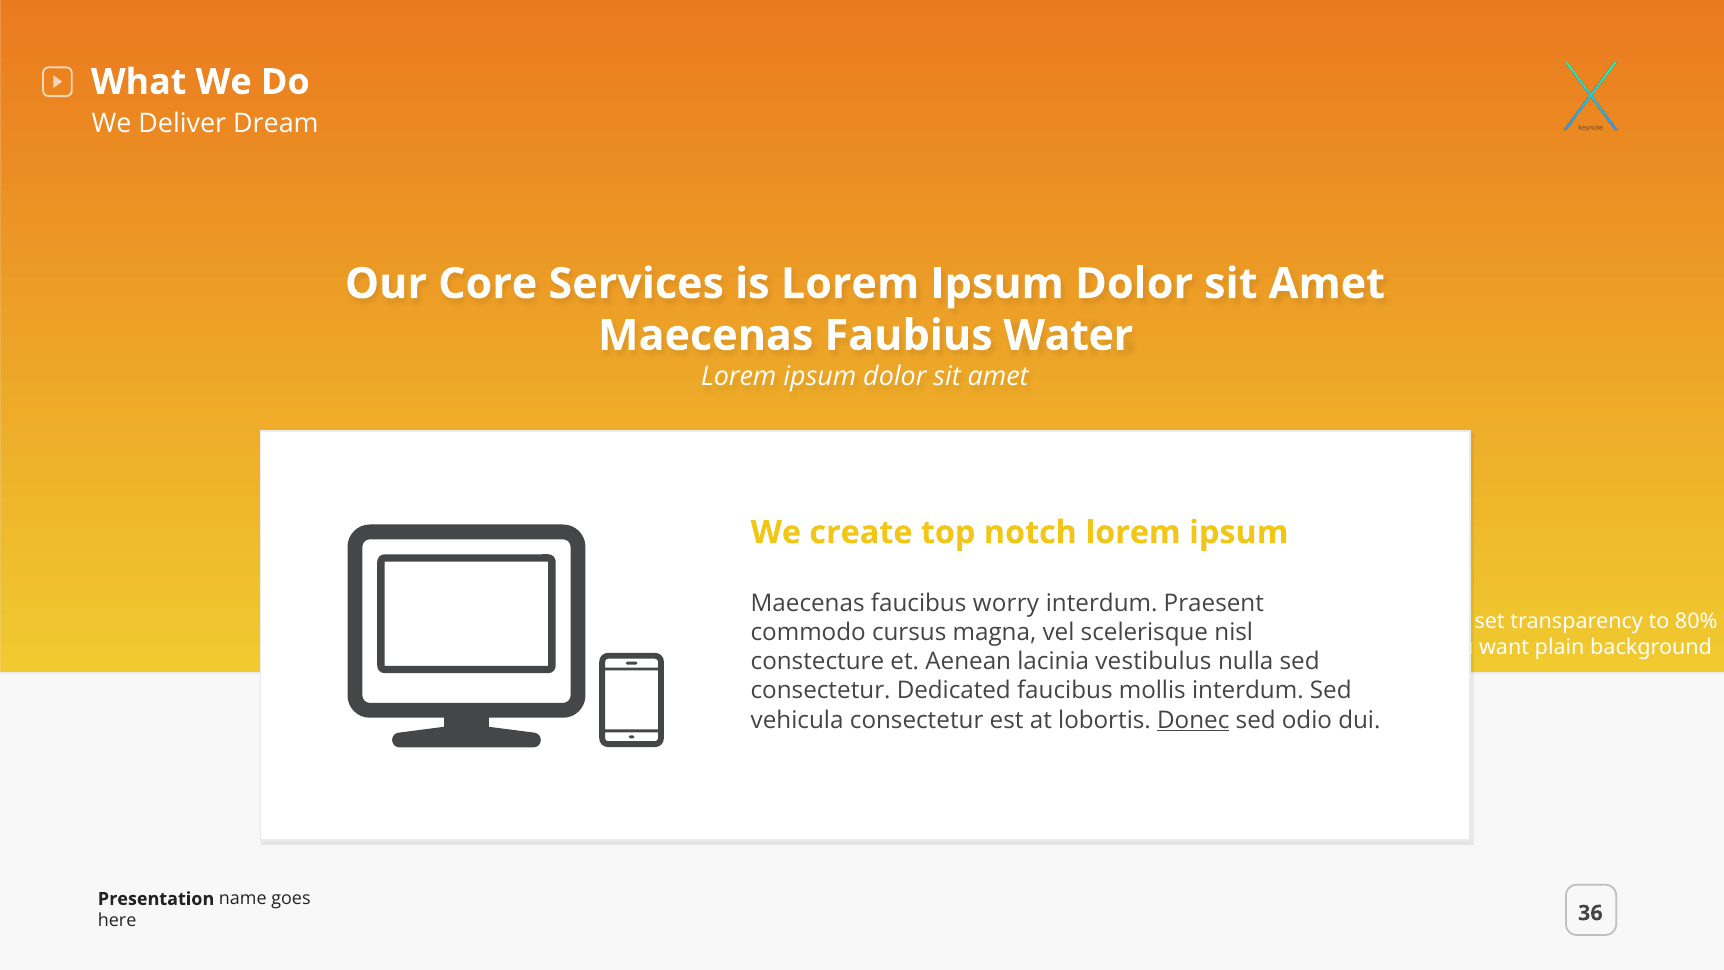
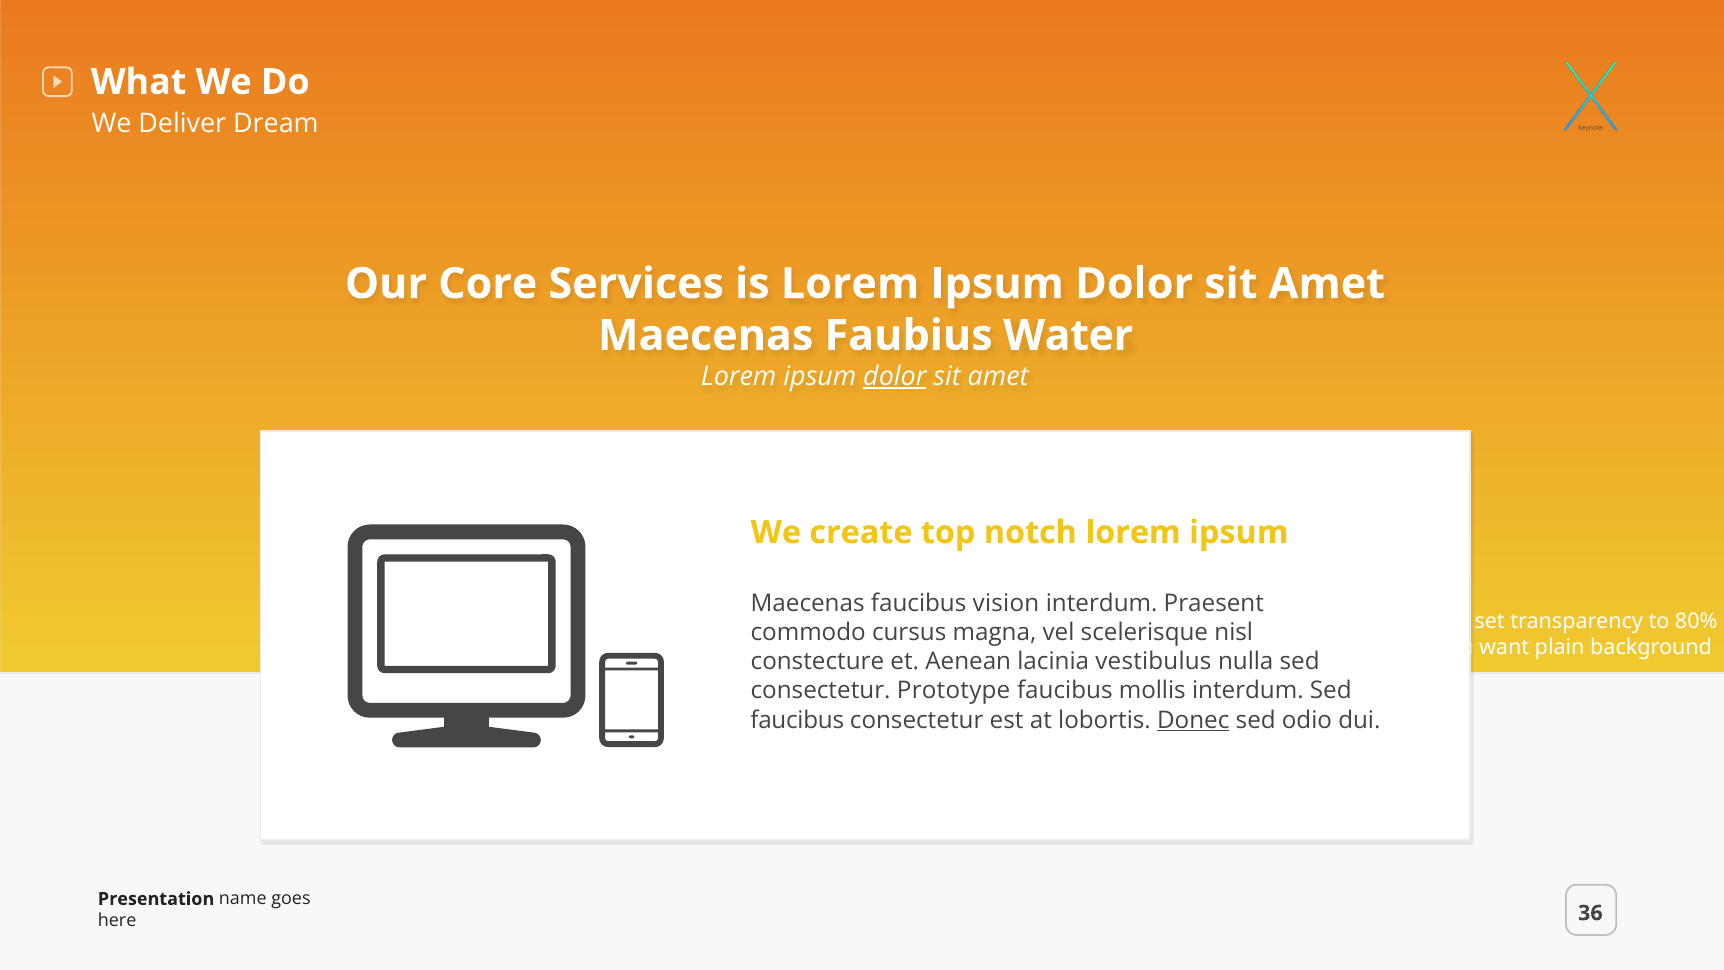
dolor at (895, 376) underline: none -> present
worry: worry -> vision
Dedicated: Dedicated -> Prototype
vehicula at (797, 720): vehicula -> faucibus
